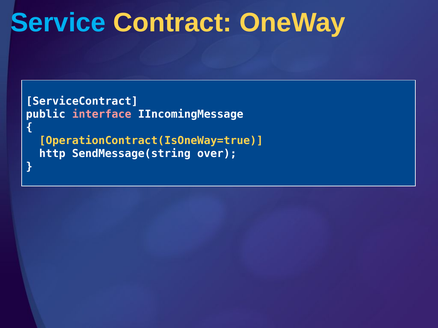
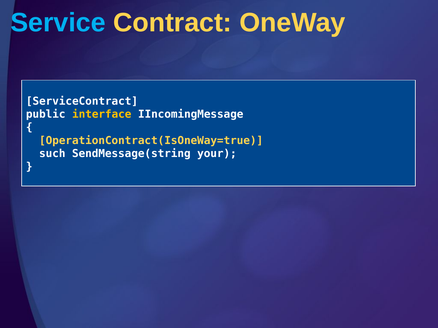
interface colour: pink -> yellow
http: http -> such
over: over -> your
